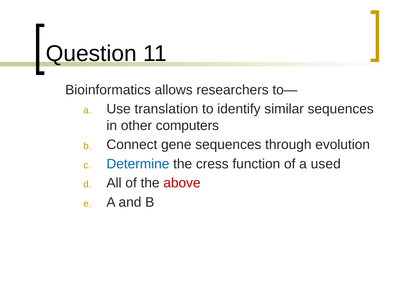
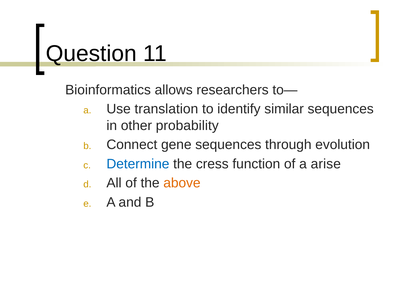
computers: computers -> probability
used: used -> arise
above colour: red -> orange
